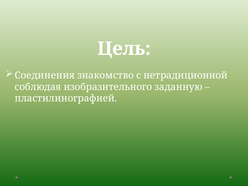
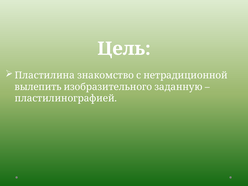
Соединения: Соединения -> Пластилина
соблюдая: соблюдая -> вылепить
